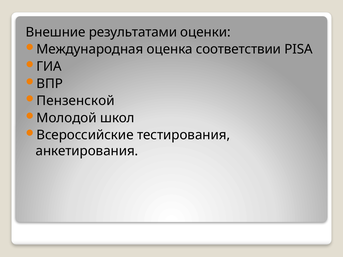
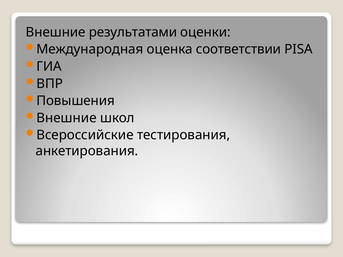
Пензенской: Пензенской -> Повышения
Молодой at (67, 118): Молодой -> Внешние
